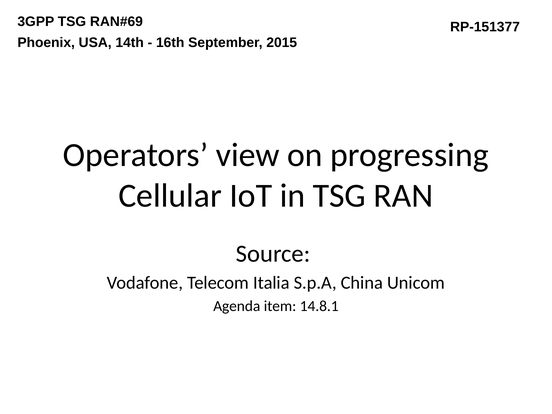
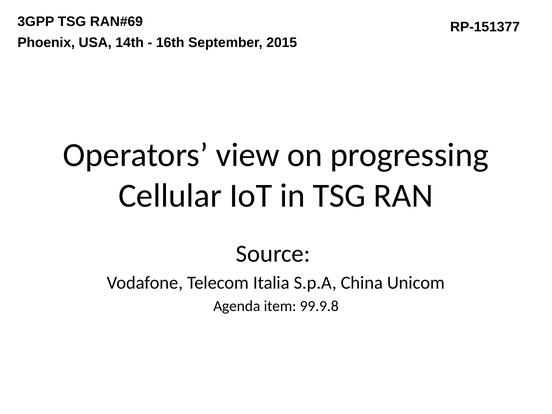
14.8.1: 14.8.1 -> 99.9.8
